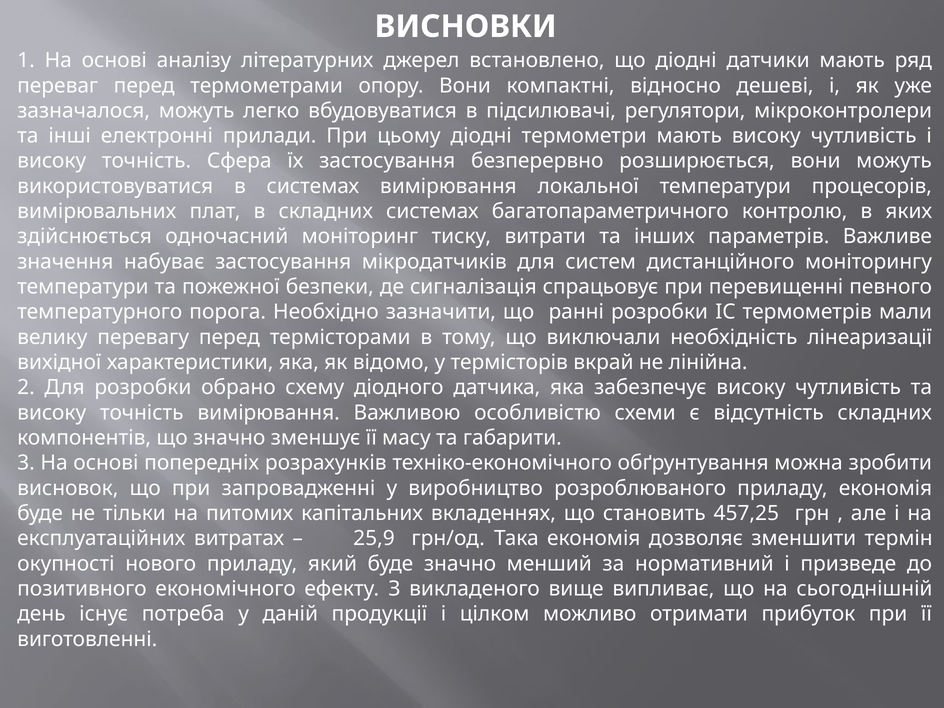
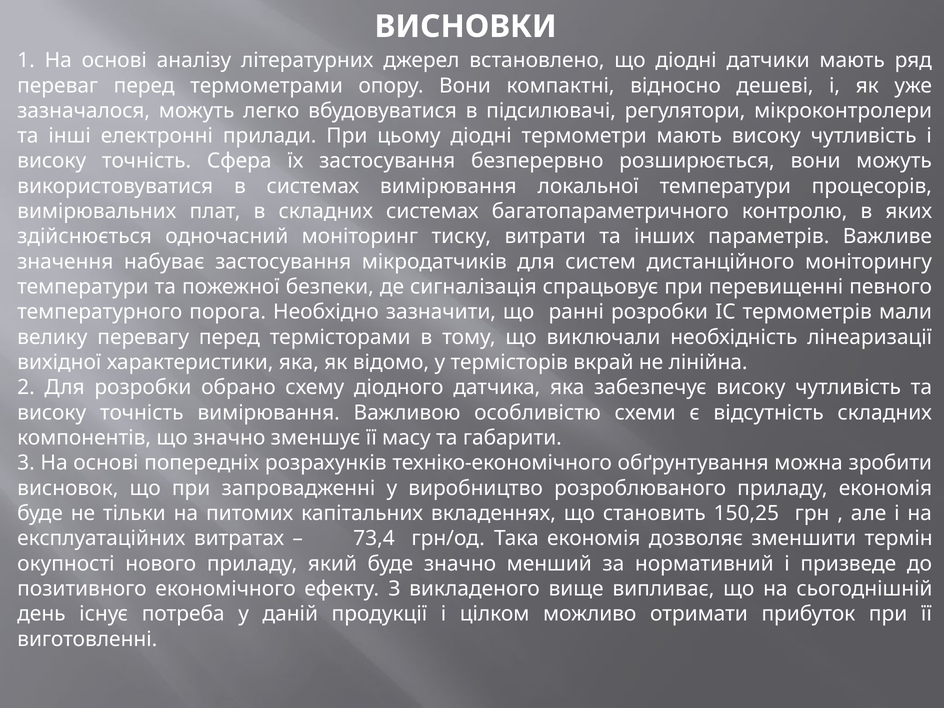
457,25: 457,25 -> 150,25
25,9: 25,9 -> 73,4
